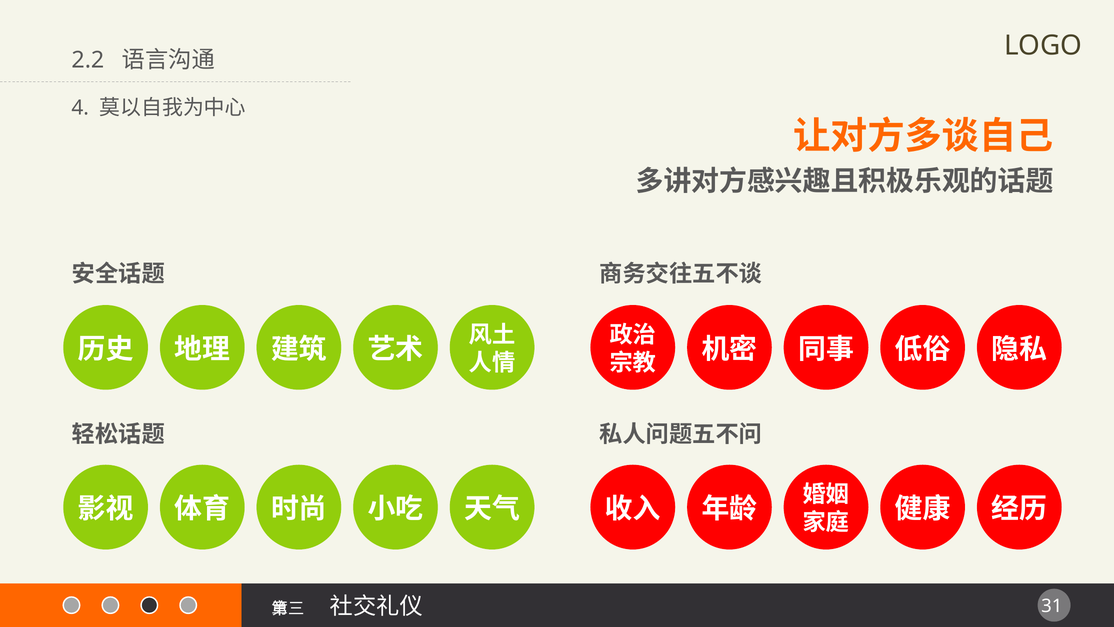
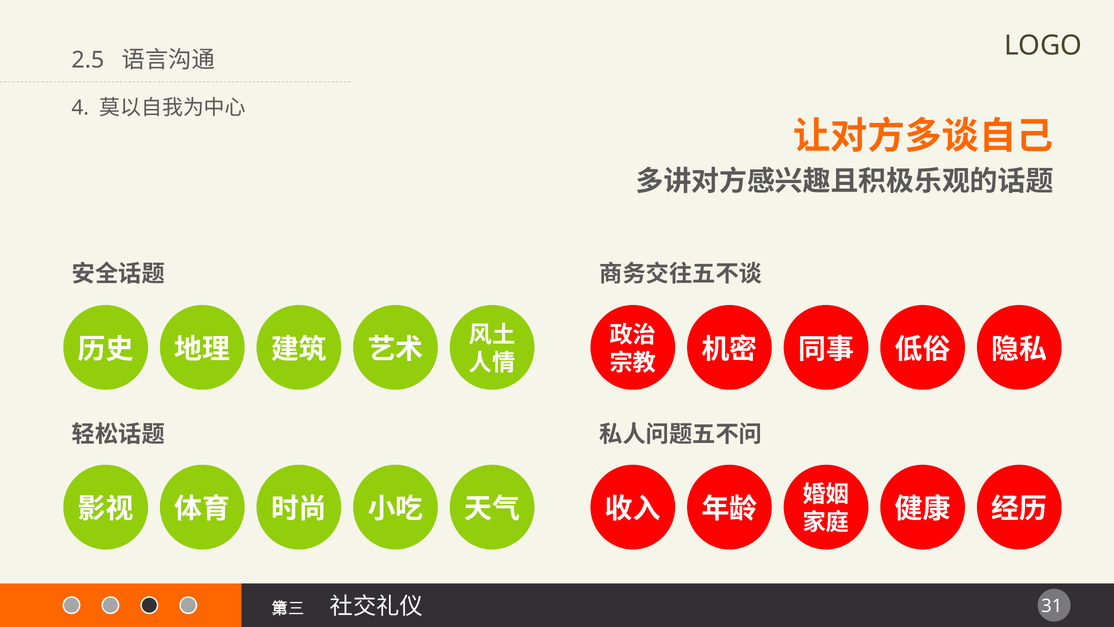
2.2: 2.2 -> 2.5
